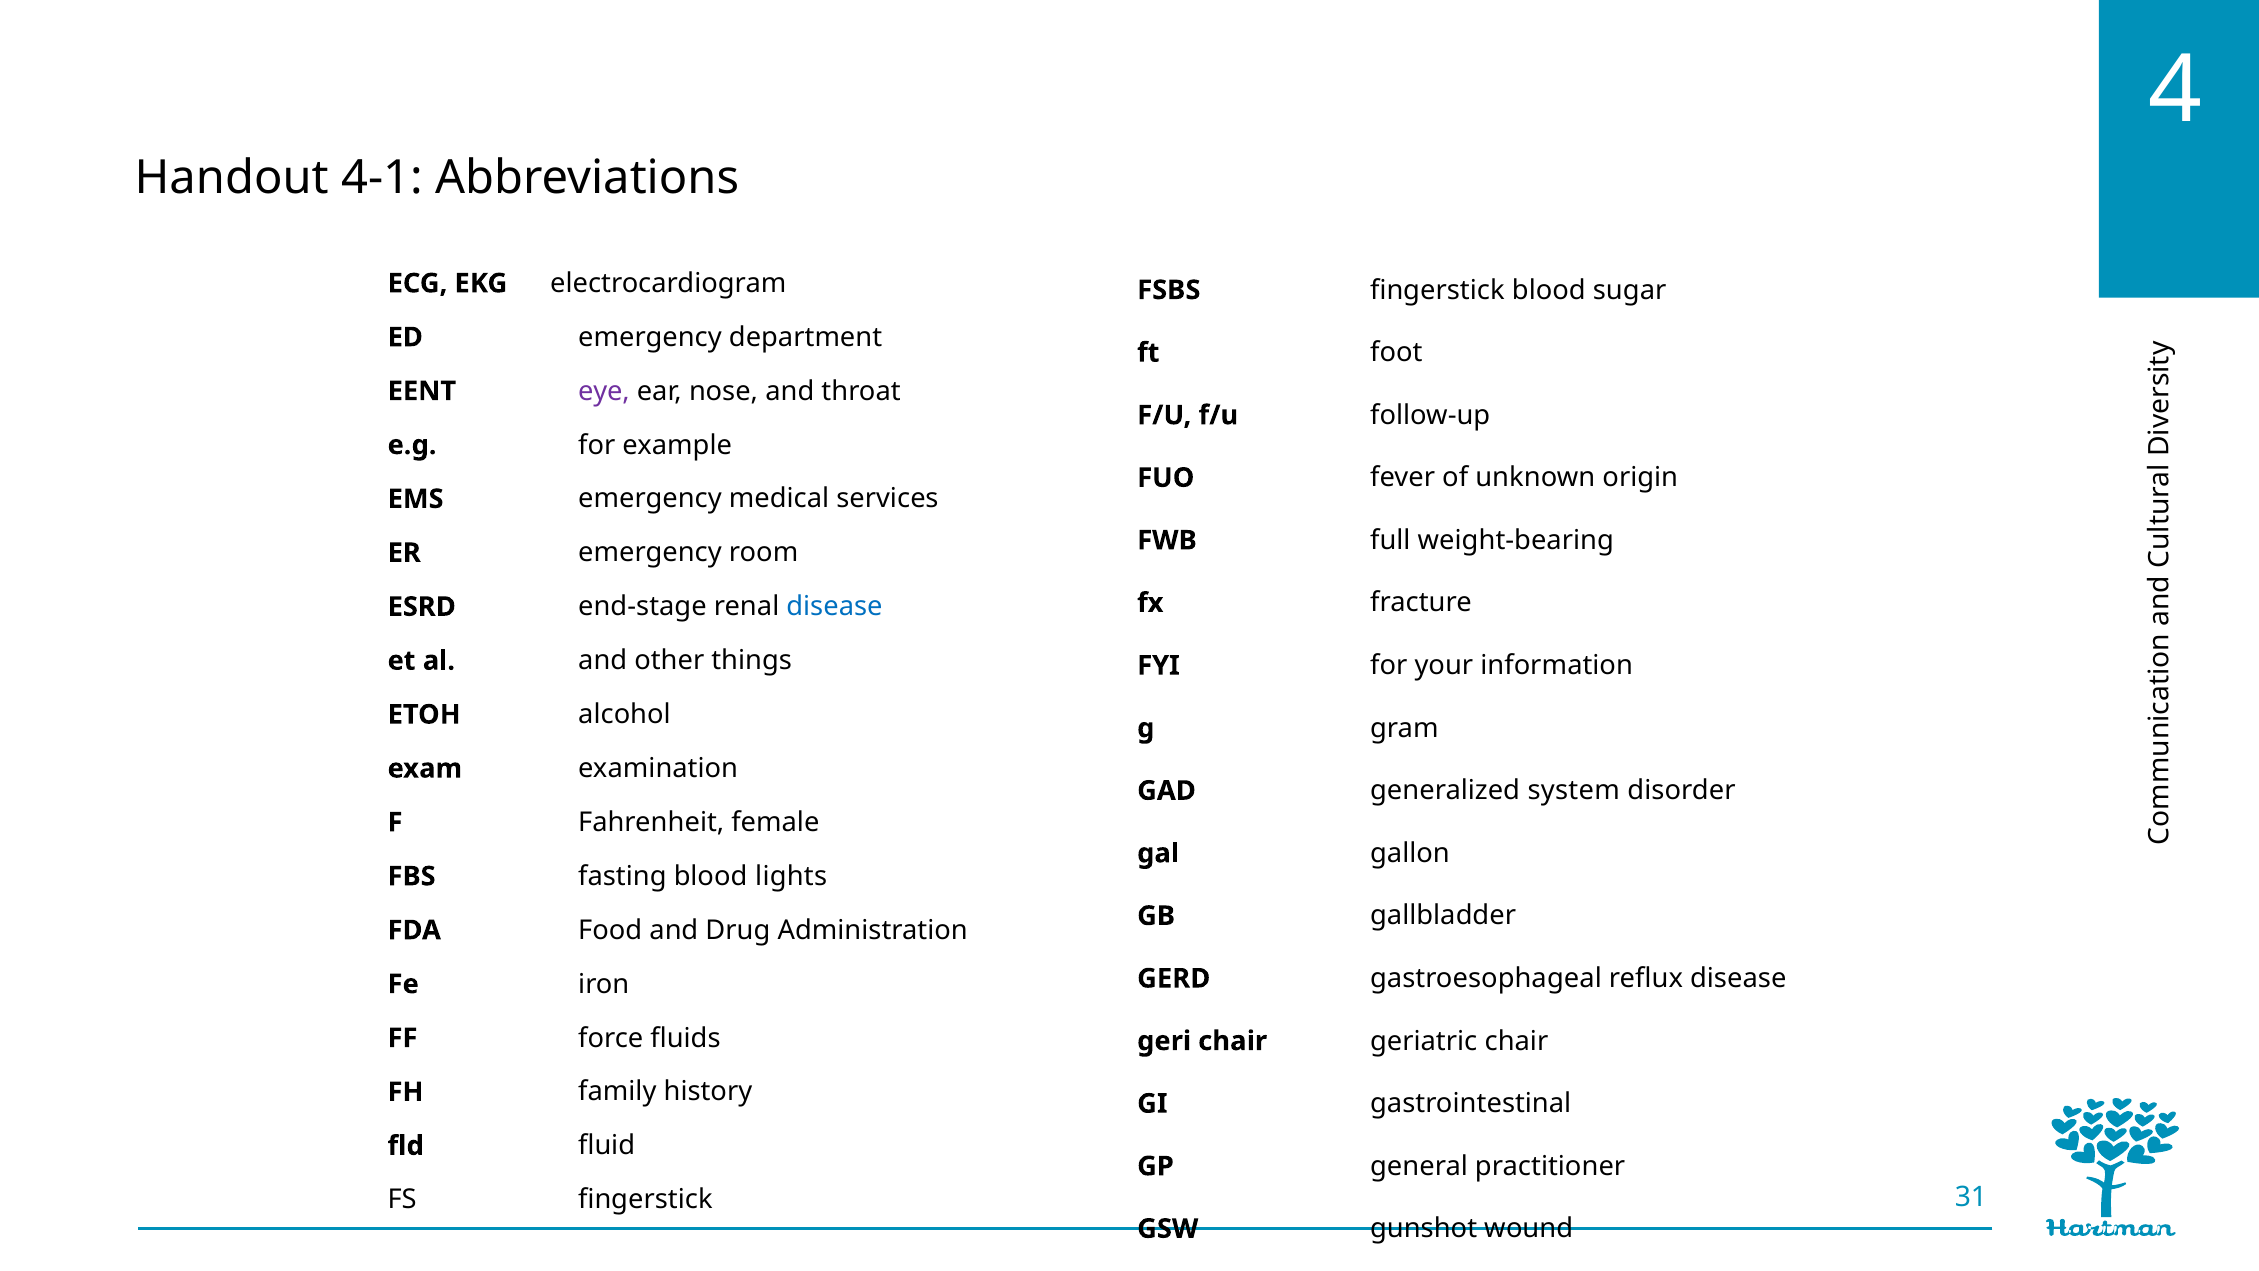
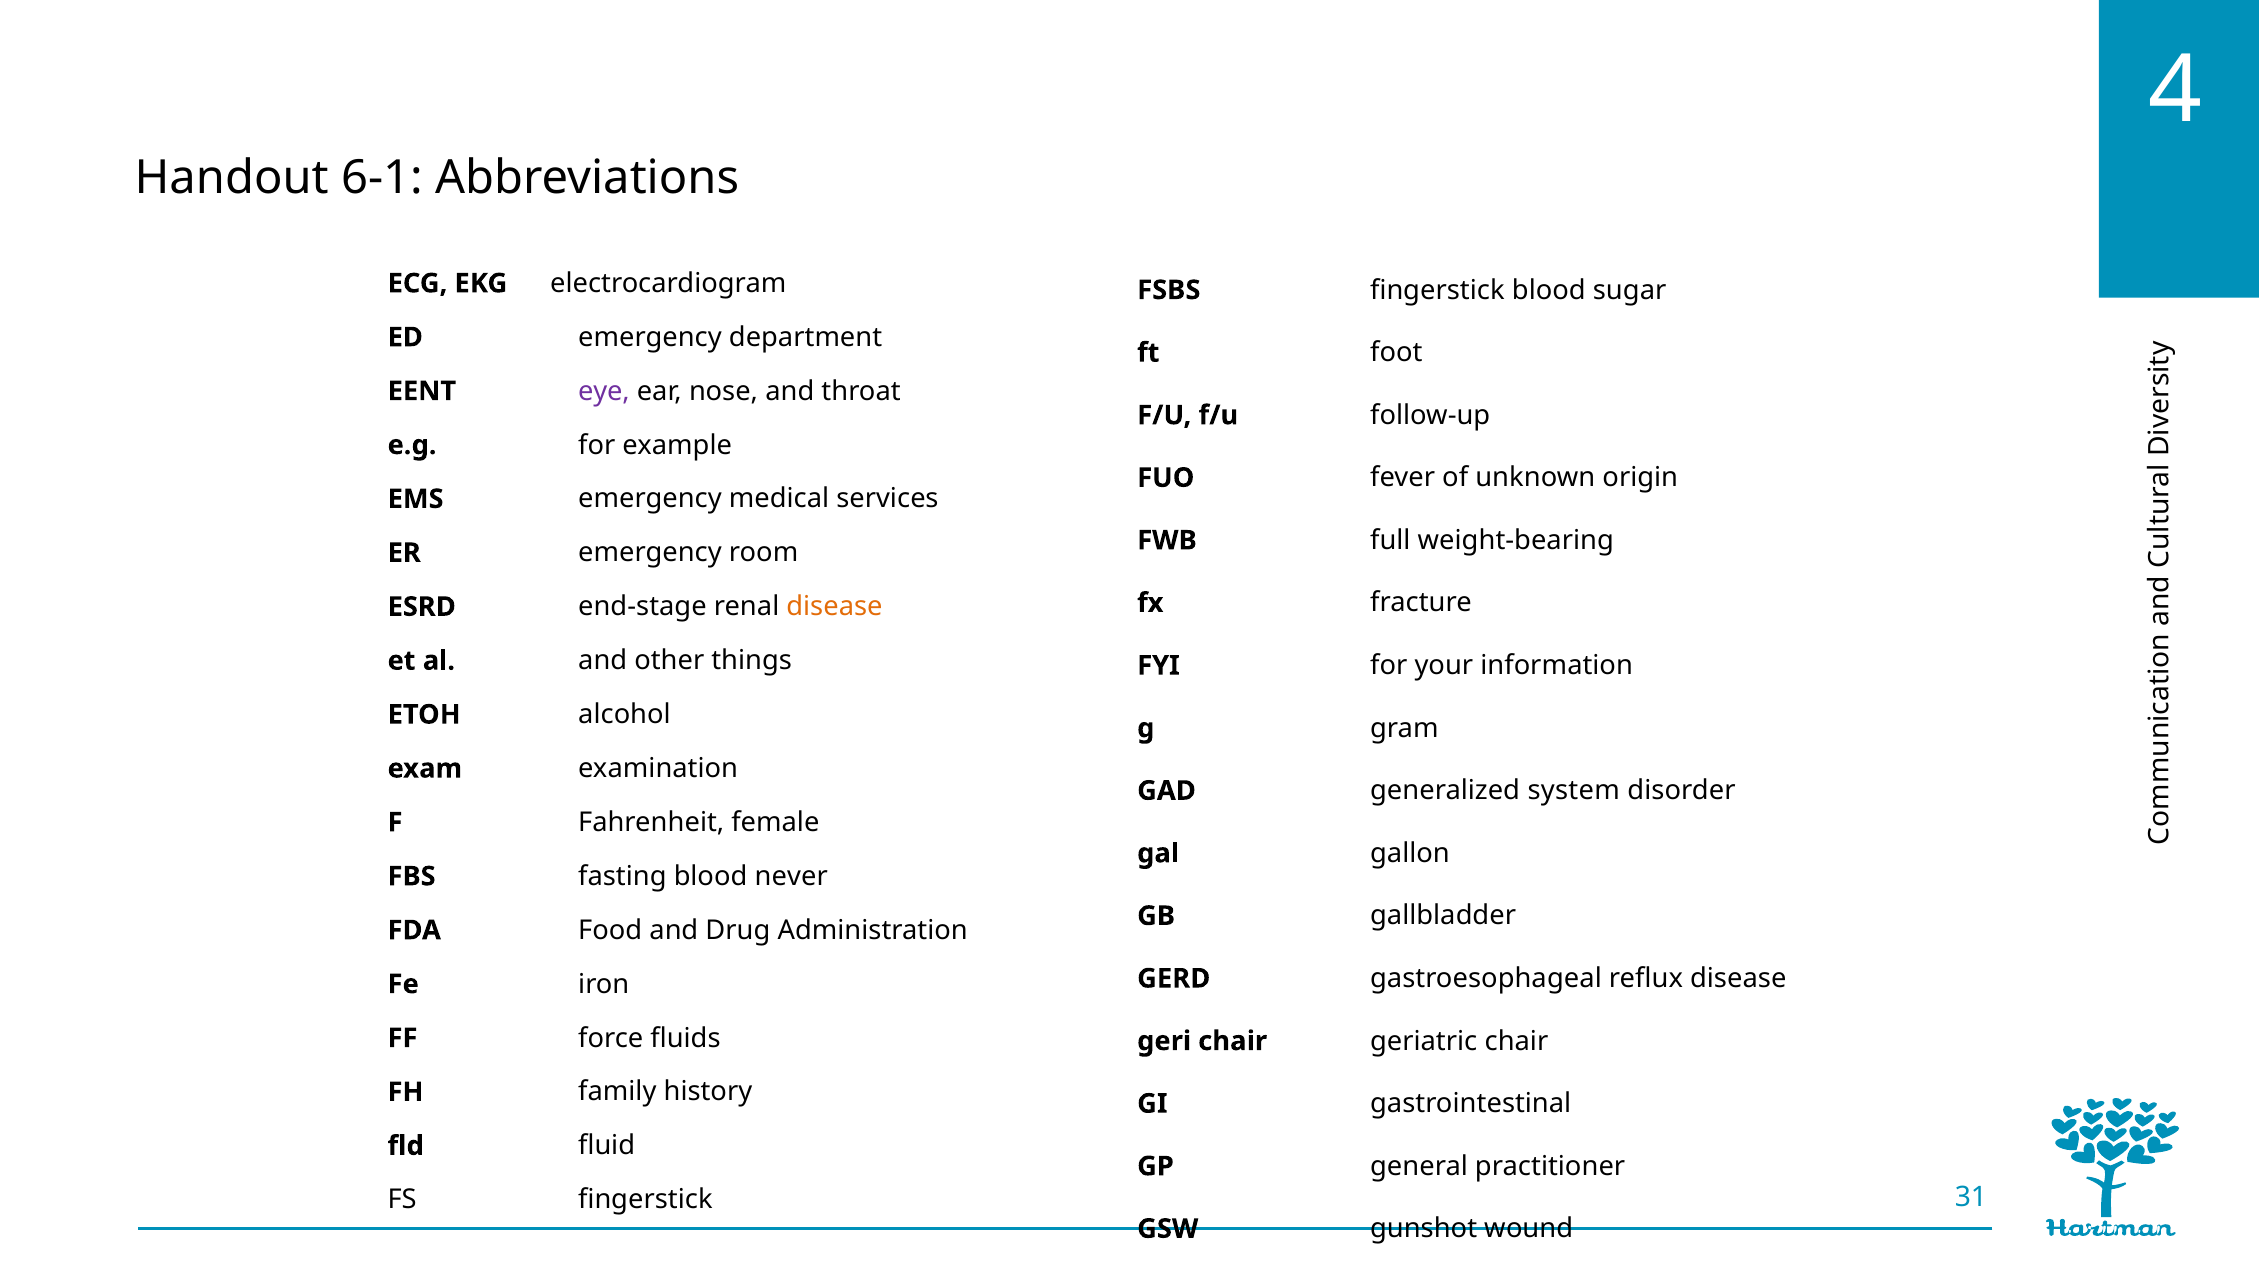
4-1: 4-1 -> 6-1
disease at (834, 607) colour: blue -> orange
lights: lights -> never
